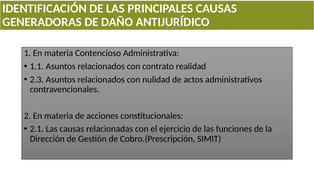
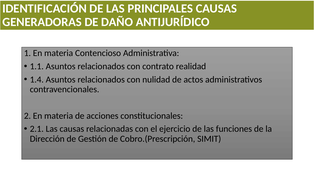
2.3: 2.3 -> 1.4
